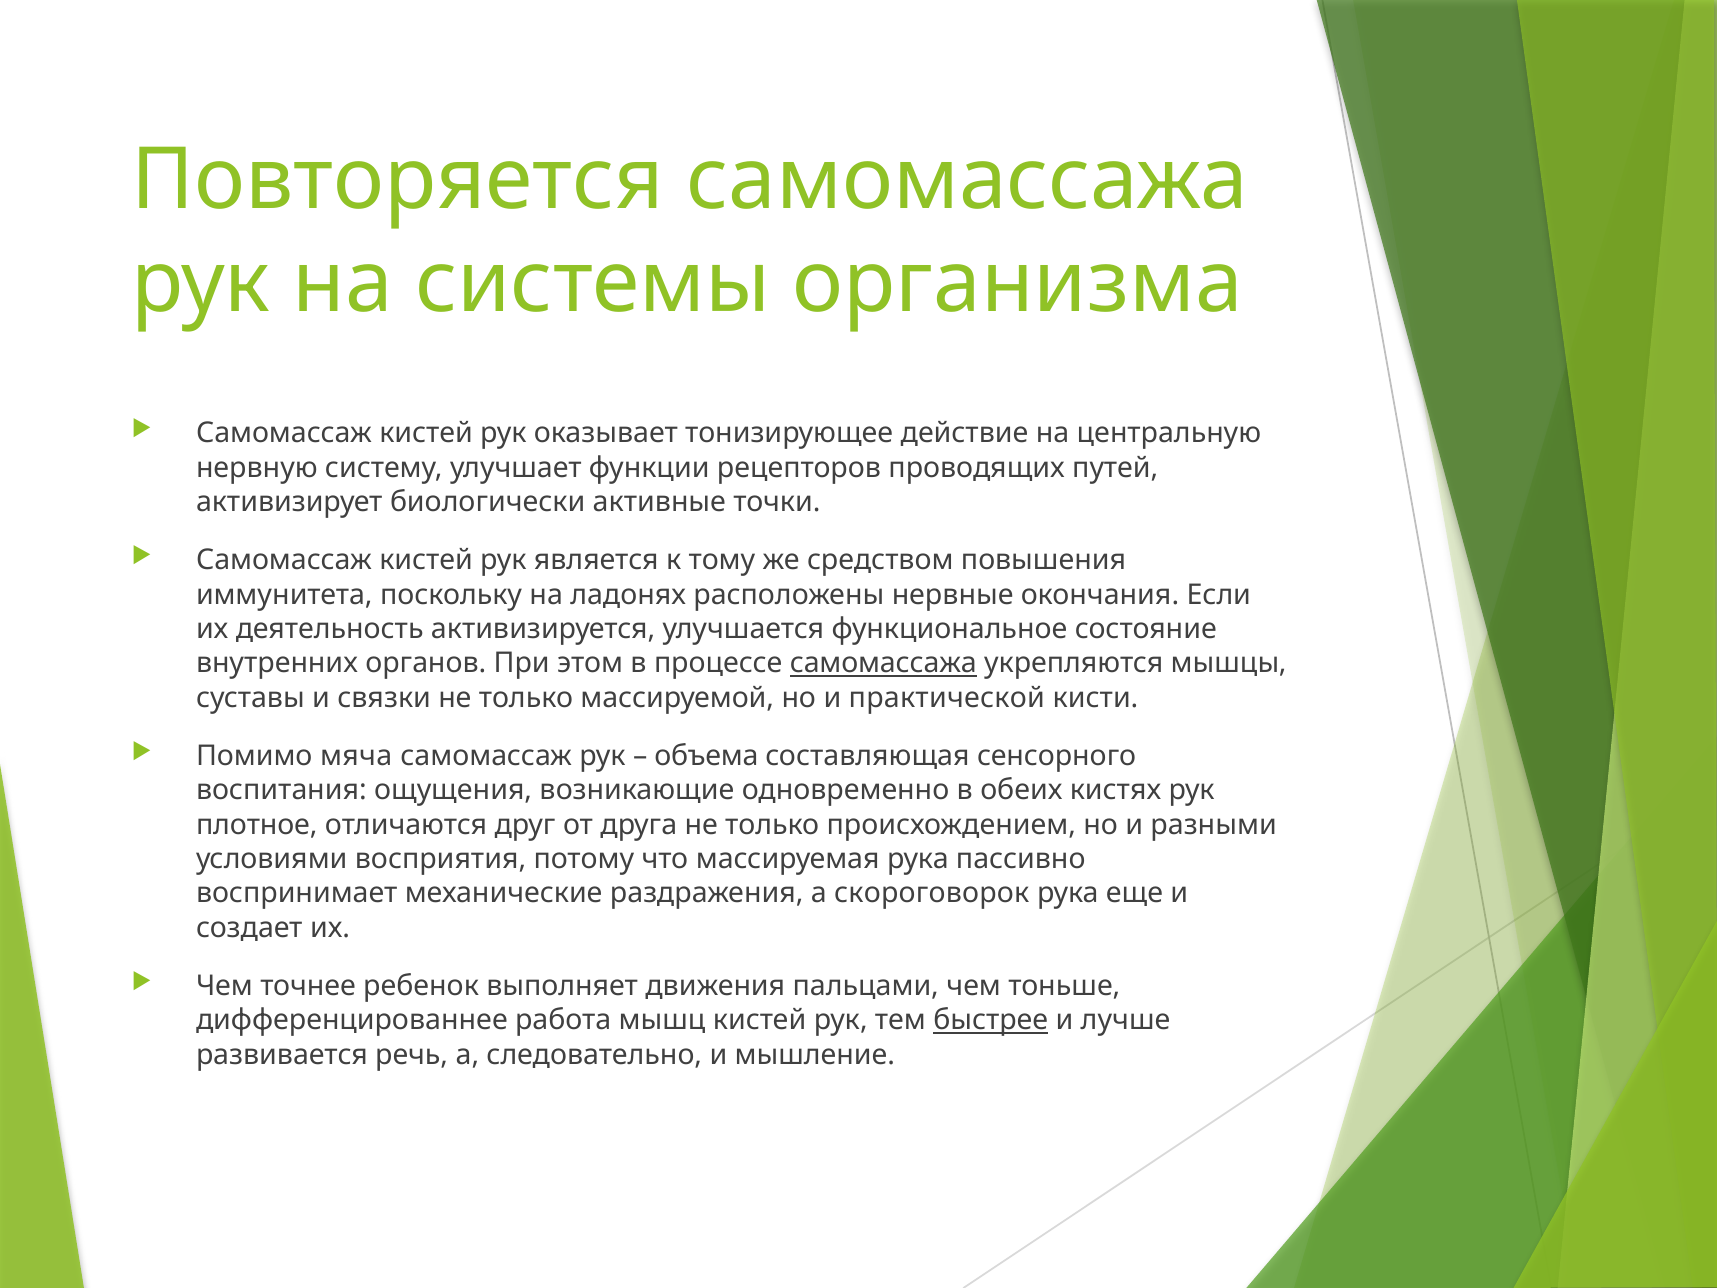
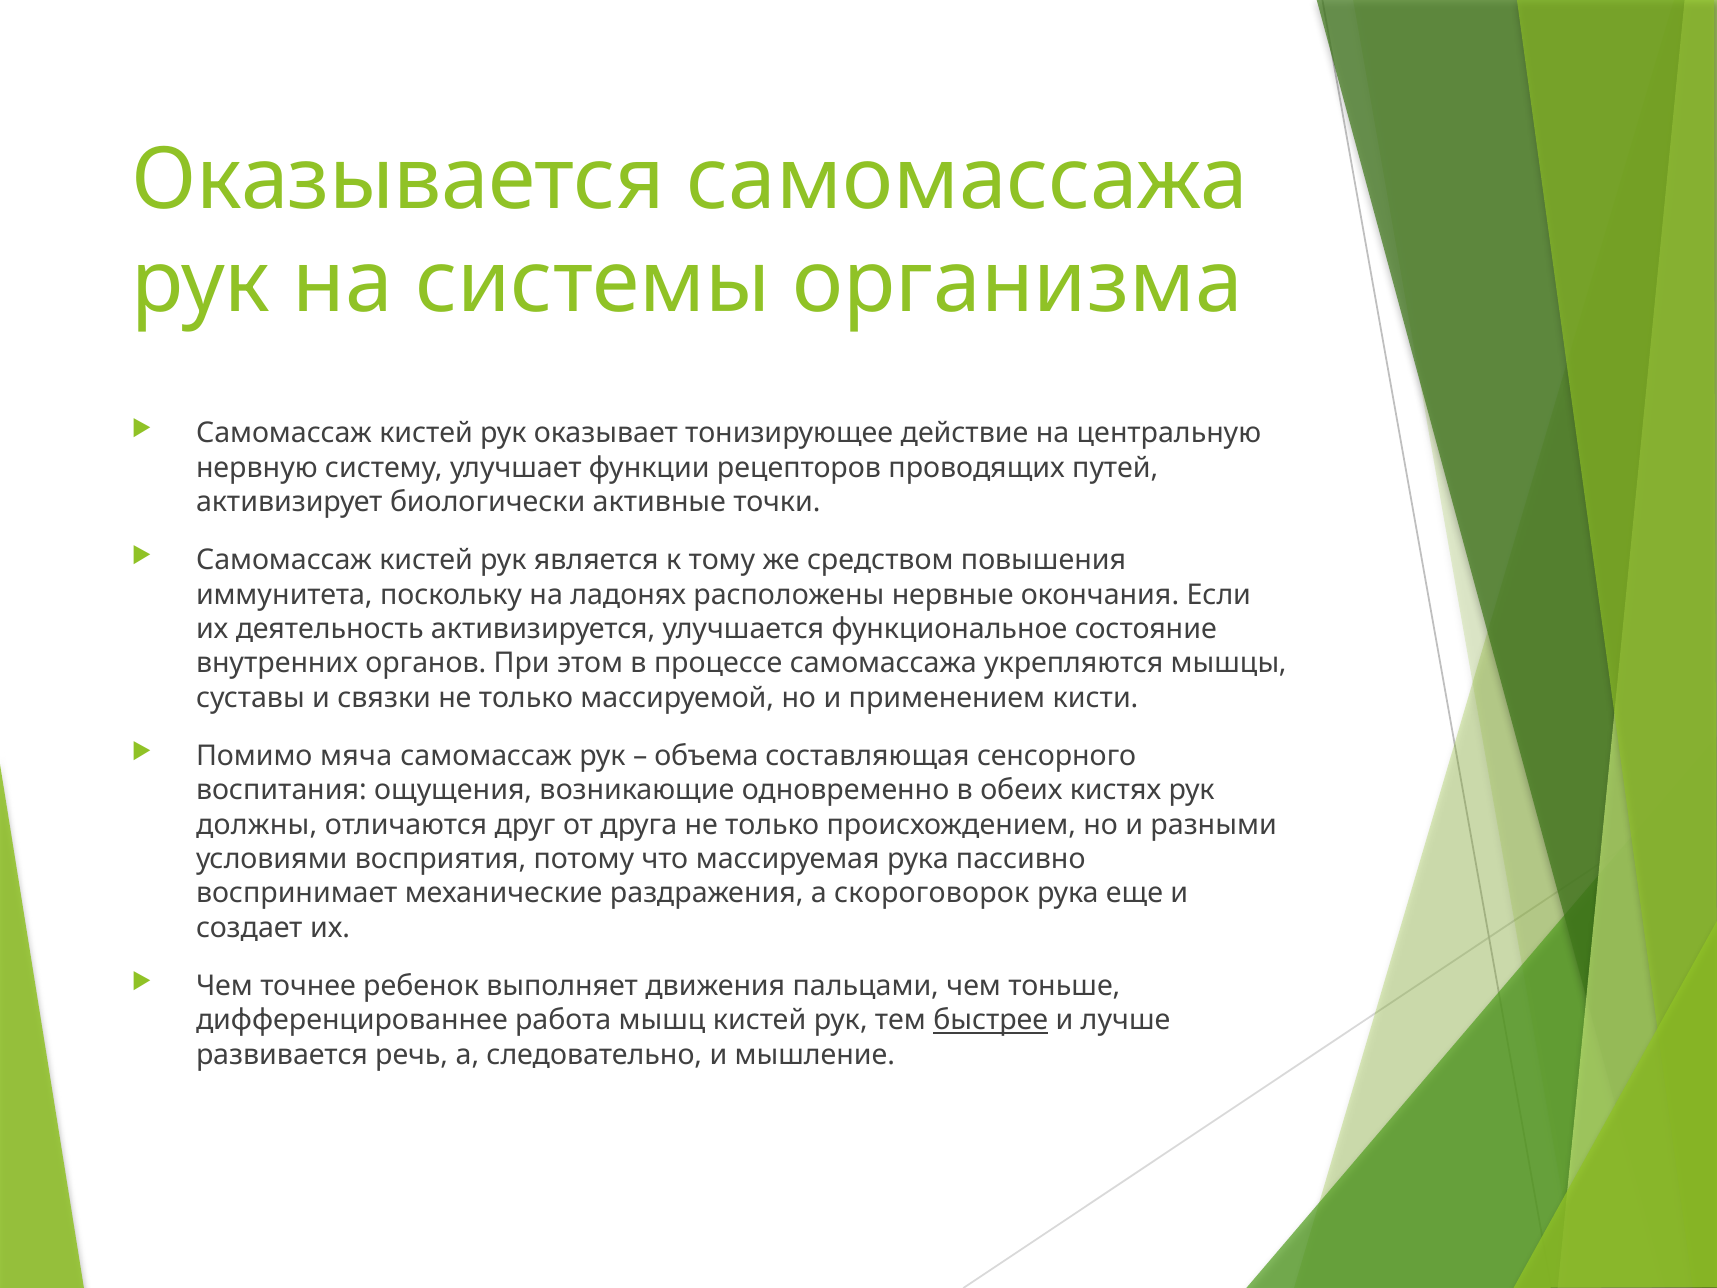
Повторяется: Повторяется -> Оказывается
самомассажа at (883, 663) underline: present -> none
практической: практической -> применением
плотное: плотное -> должны
